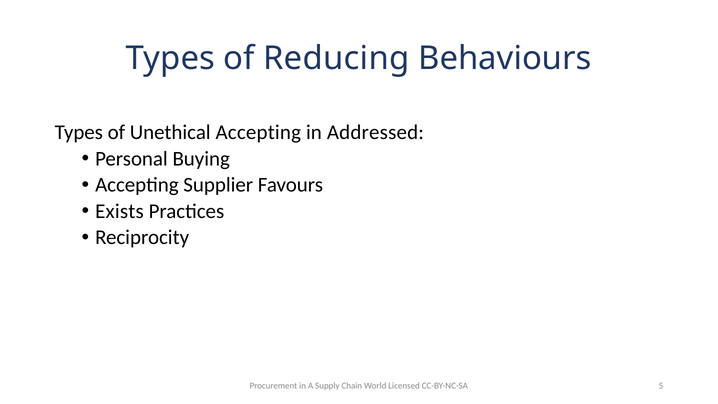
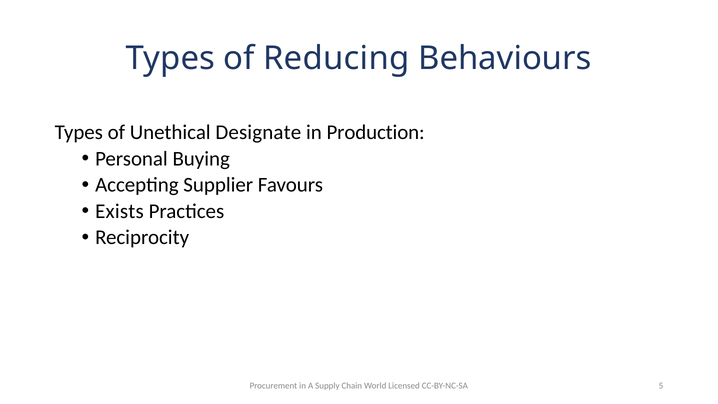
Unethical Accepting: Accepting -> Designate
Addressed: Addressed -> Production
